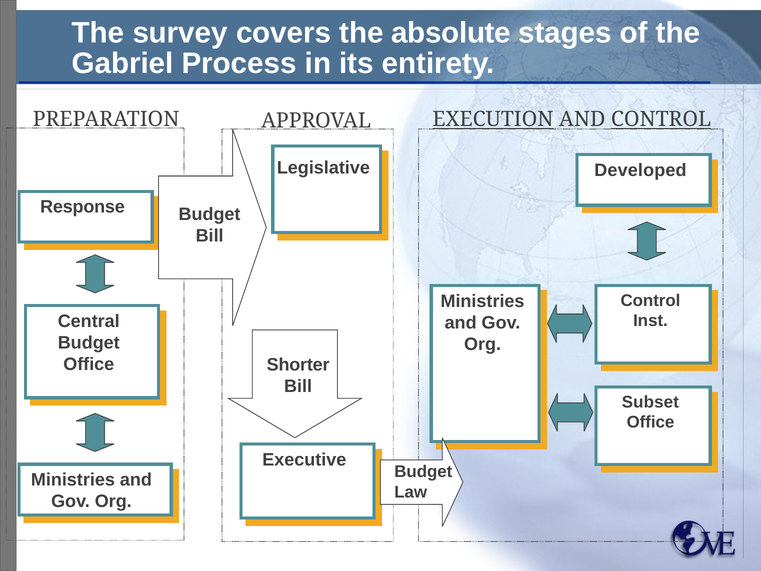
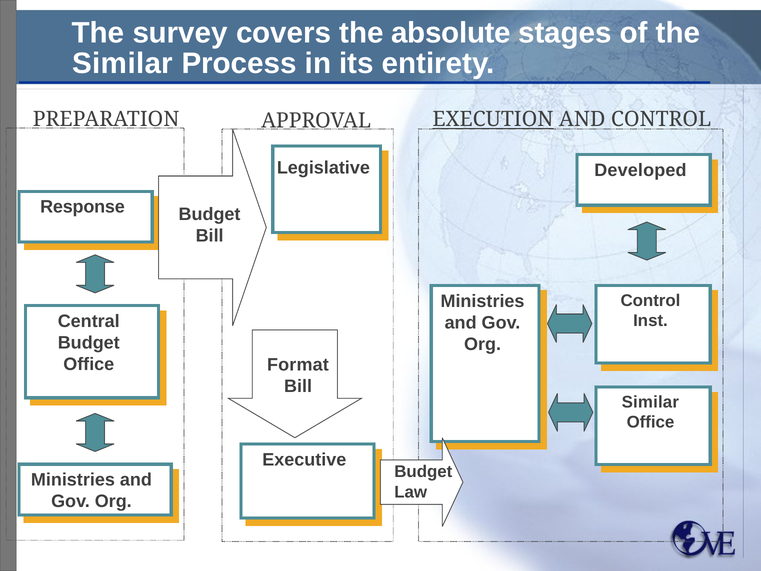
Gabriel at (123, 63): Gabriel -> Similar
CONTROL at (661, 119) underline: present -> none
Shorter: Shorter -> Format
Subset at (650, 402): Subset -> Similar
